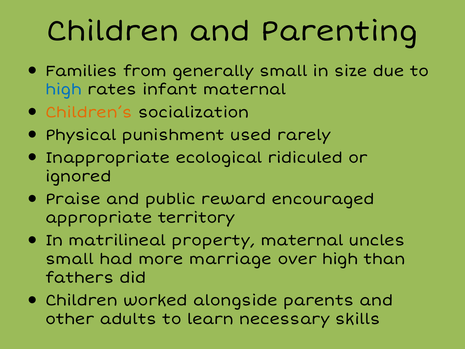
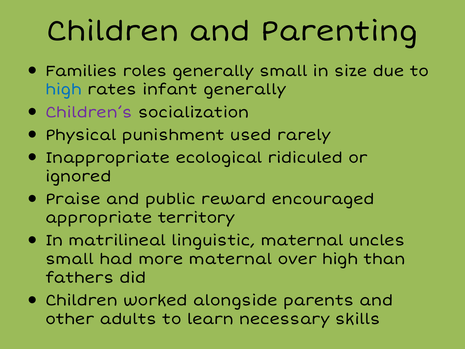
from: from -> roles
infant maternal: maternal -> generally
Children’s colour: orange -> purple
property: property -> linguistic
more marriage: marriage -> maternal
